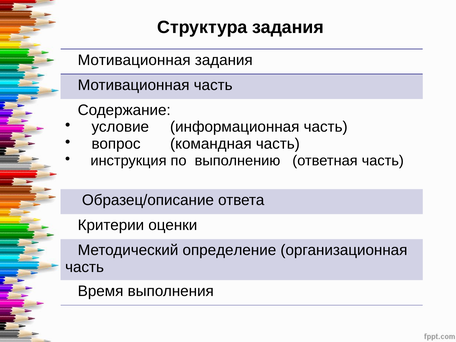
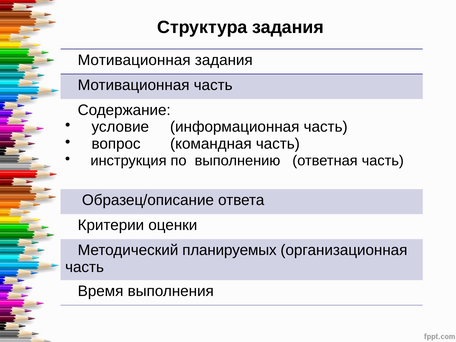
определение: определение -> планируемых
